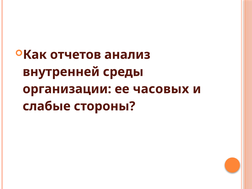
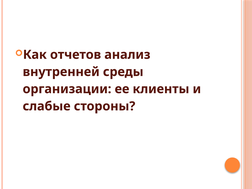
часовых: часовых -> клиенты
